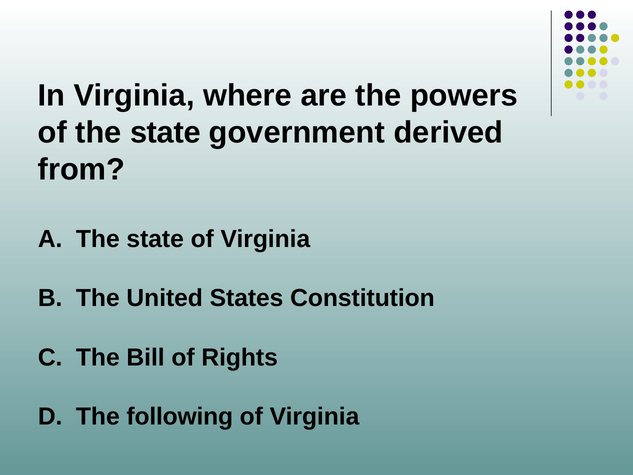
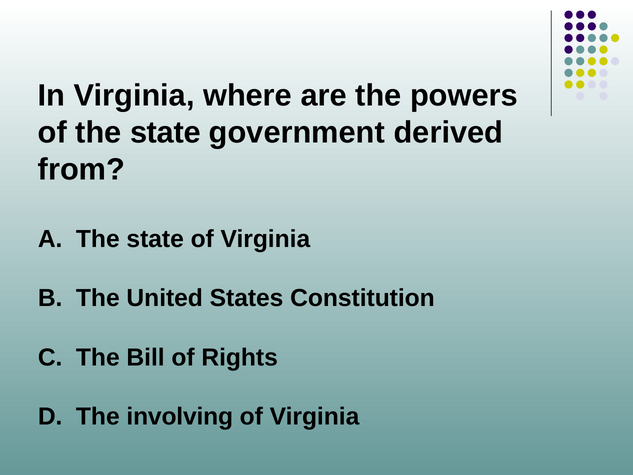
following: following -> involving
